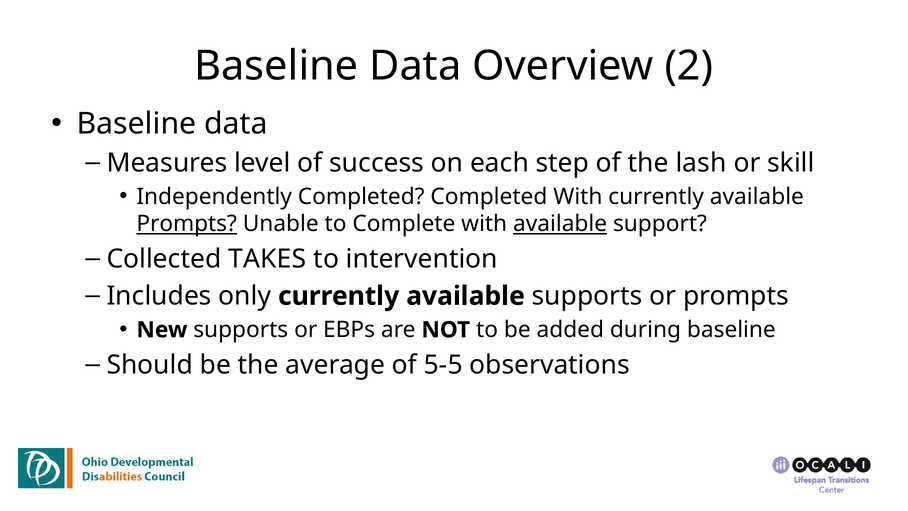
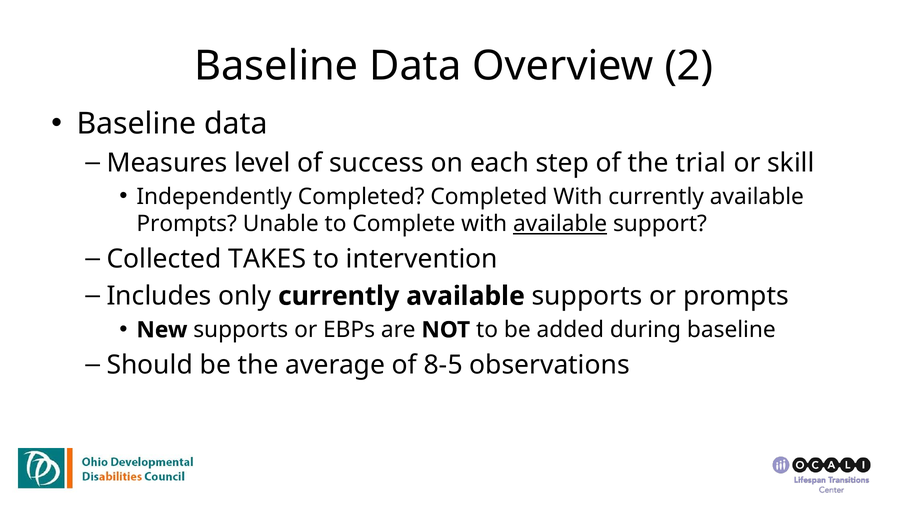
lash: lash -> trial
Prompts at (187, 224) underline: present -> none
5-5: 5-5 -> 8-5
